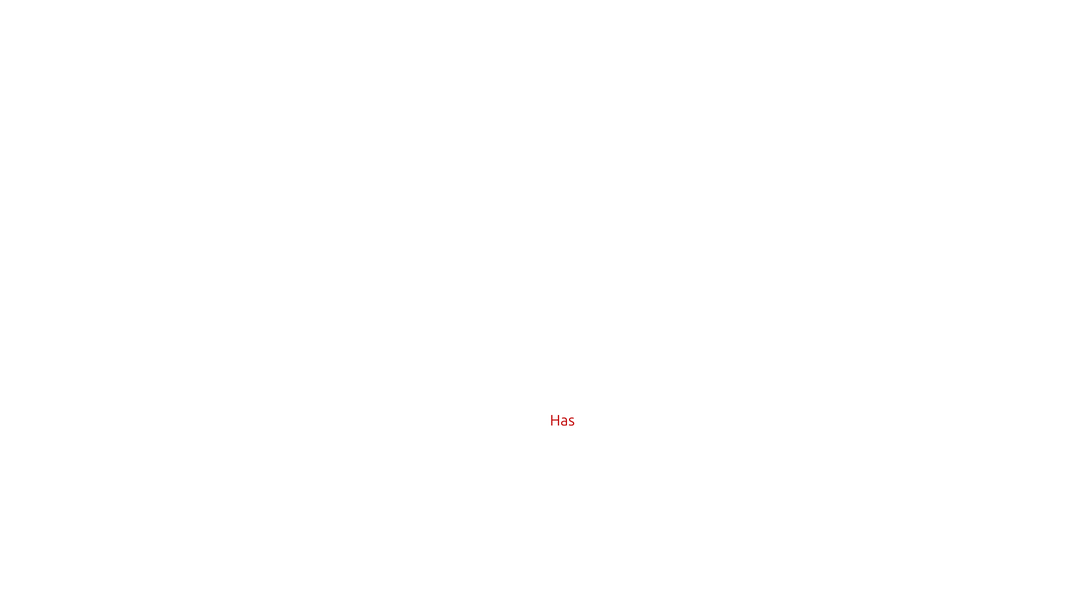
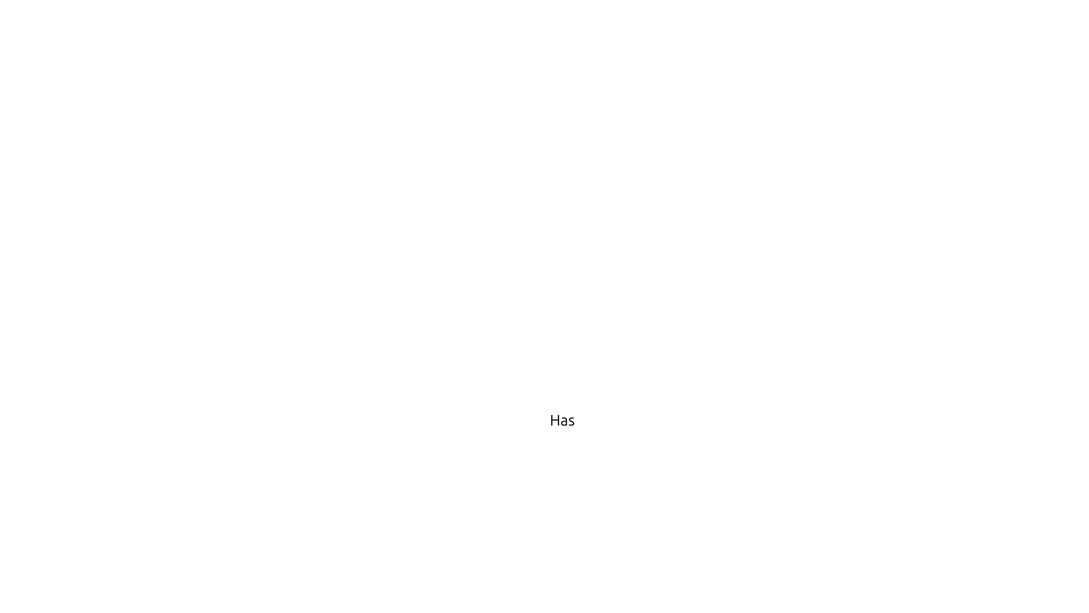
Has colour: red -> black
